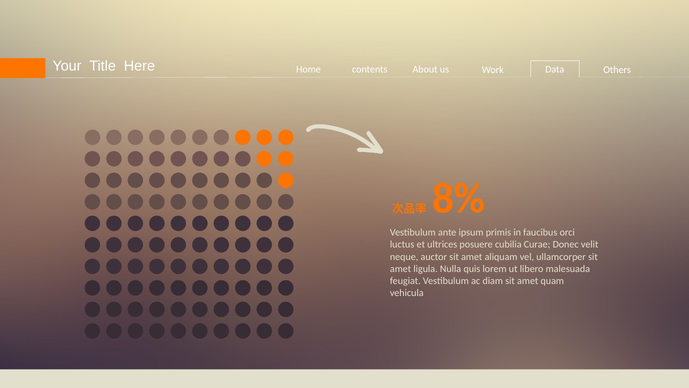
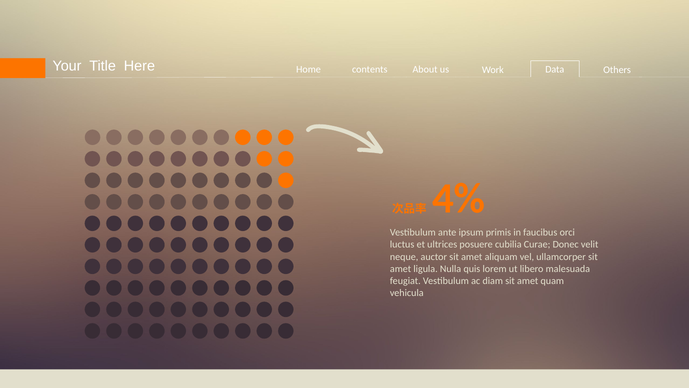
8%: 8% -> 4%
